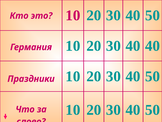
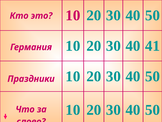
40 40: 40 -> 41
